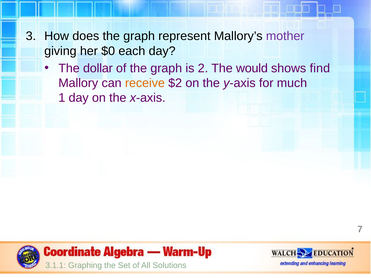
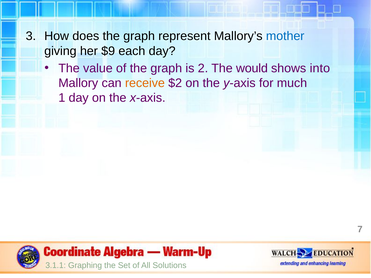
mother colour: purple -> blue
$0: $0 -> $9
dollar: dollar -> value
find: find -> into
